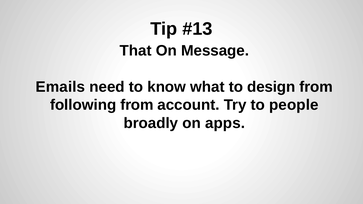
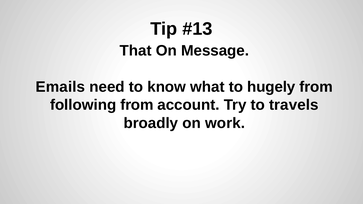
design: design -> hugely
people: people -> travels
apps: apps -> work
